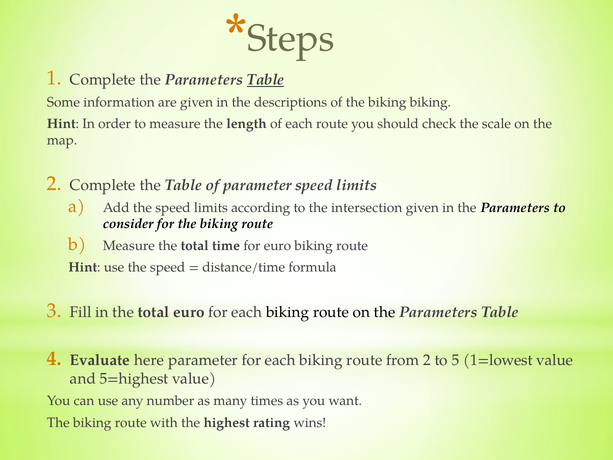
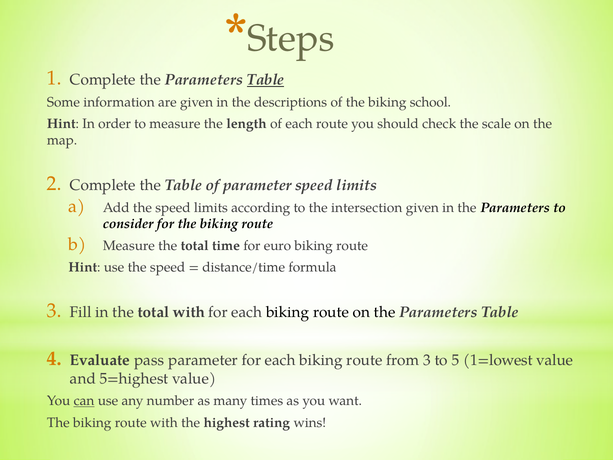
biking biking: biking -> school
total euro: euro -> with
here: here -> pass
from 2: 2 -> 3
can underline: none -> present
